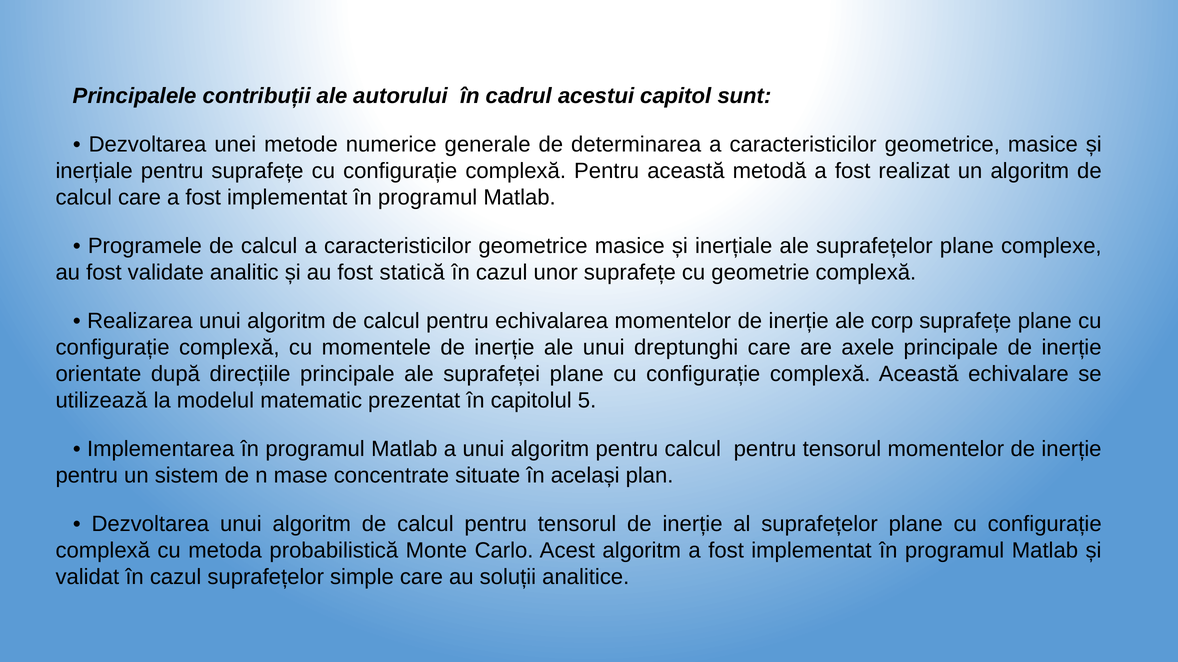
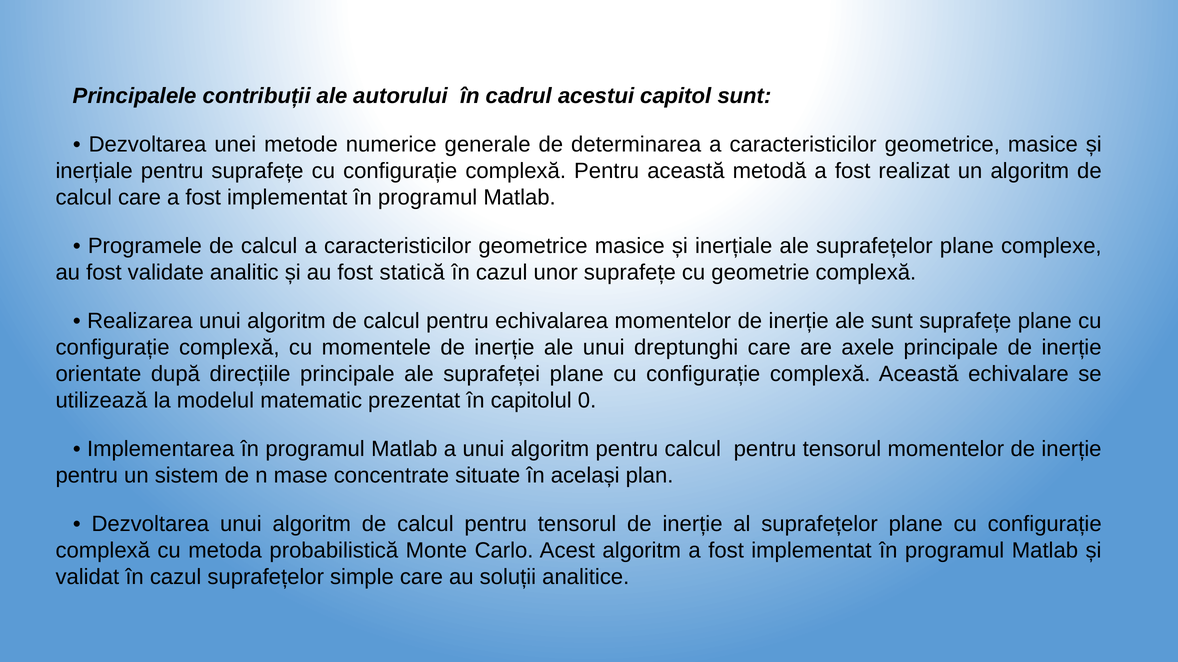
ale corp: corp -> sunt
5: 5 -> 0
